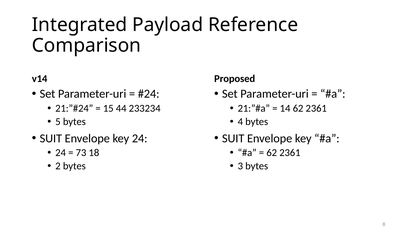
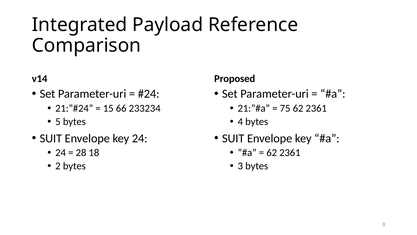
44: 44 -> 66
14: 14 -> 75
73: 73 -> 28
